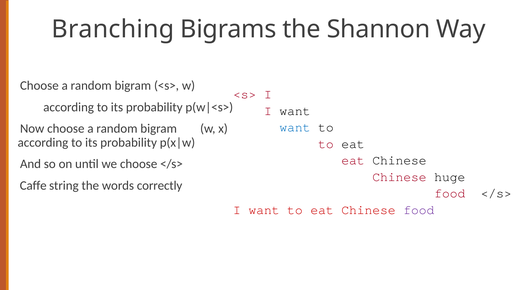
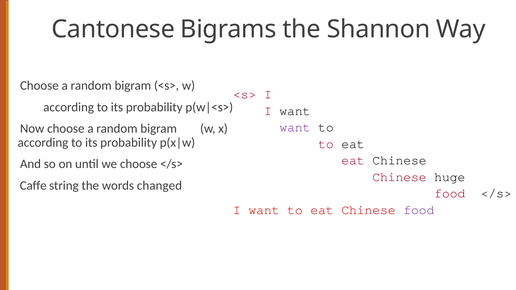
Branching: Branching -> Cantonese
want at (295, 127) colour: blue -> purple
correctly: correctly -> changed
